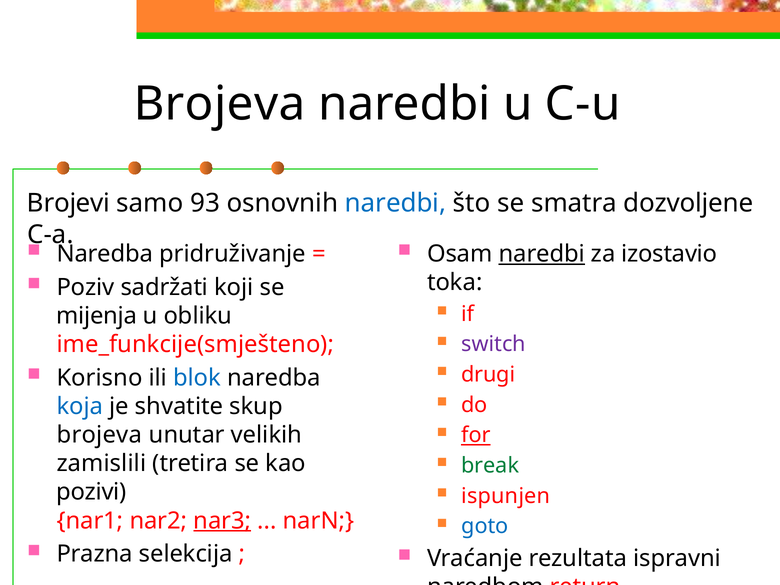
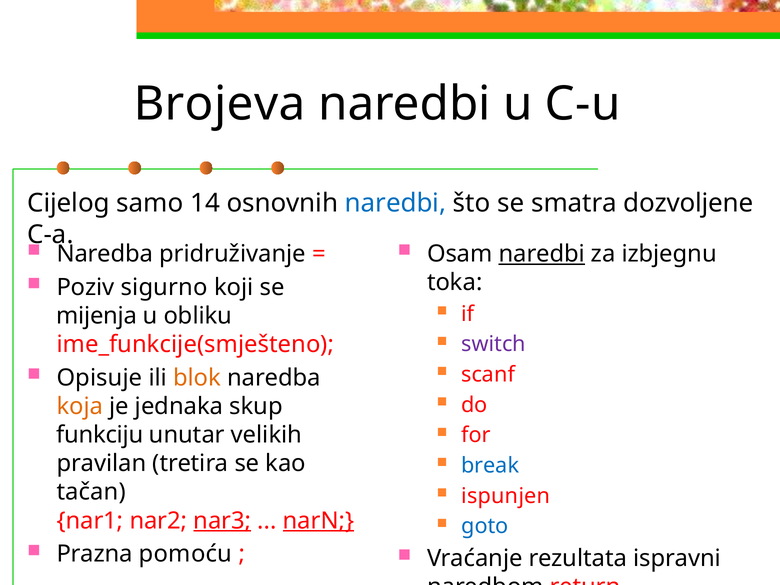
Brojevi: Brojevi -> Cijelog
93: 93 -> 14
izostavio: izostavio -> izbjegnu
sadržati: sadržati -> sigurno
drugi: drugi -> scanf
Korisno: Korisno -> Opisuje
blok colour: blue -> orange
koja colour: blue -> orange
shvatite: shvatite -> jednaka
for underline: present -> none
brojeva at (99, 435): brojeva -> funkciju
zamislili: zamislili -> pravilan
break colour: green -> blue
pozivi: pozivi -> tačan
narN underline: none -> present
selekcija: selekcija -> pomoću
